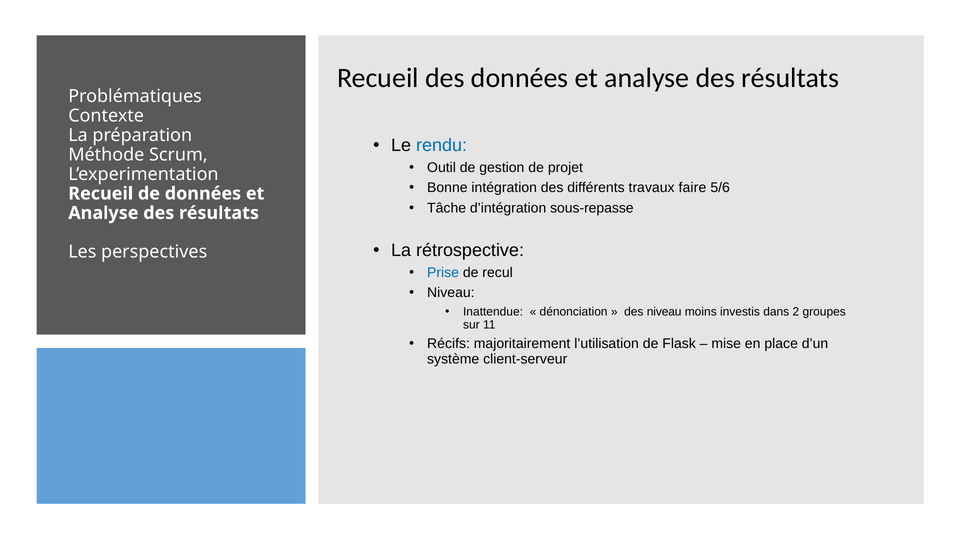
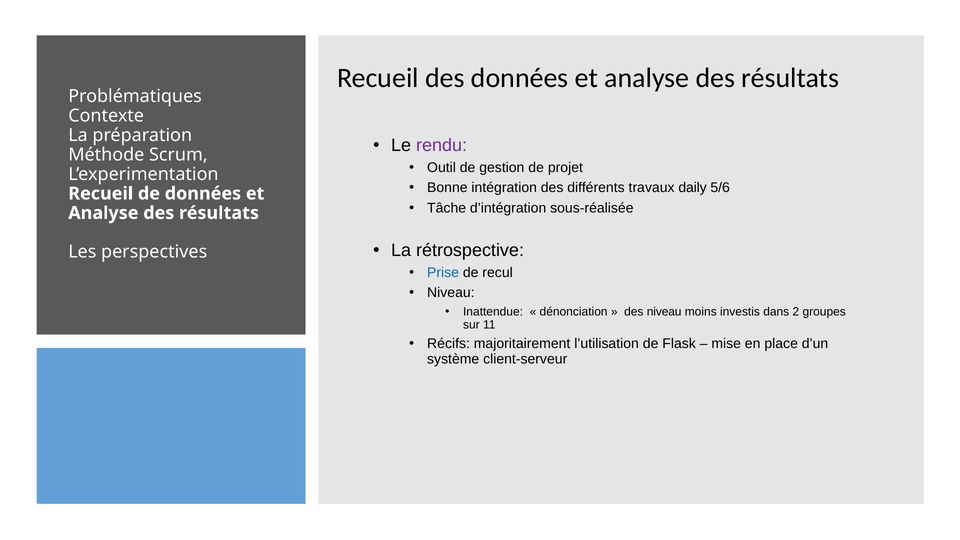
rendu colour: blue -> purple
faire: faire -> daily
sous-repasse: sous-repasse -> sous-réalisée
